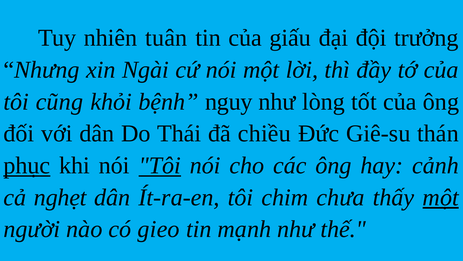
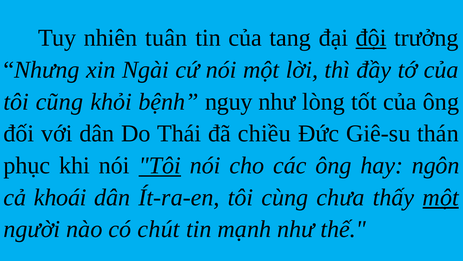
giấu: giấu -> tang
đội underline: none -> present
phục underline: present -> none
cảnh: cảnh -> ngôn
nghẹt: nghẹt -> khoái
chim: chim -> cùng
gieo: gieo -> chút
